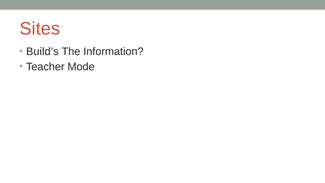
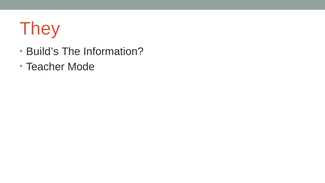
Sites: Sites -> They
